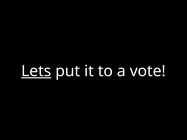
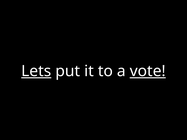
vote underline: none -> present
